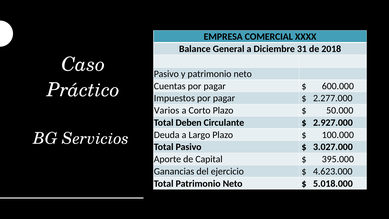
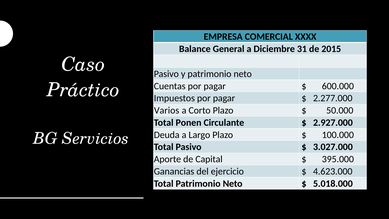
2018: 2018 -> 2015
Deben: Deben -> Ponen
